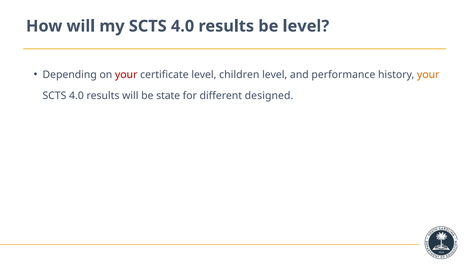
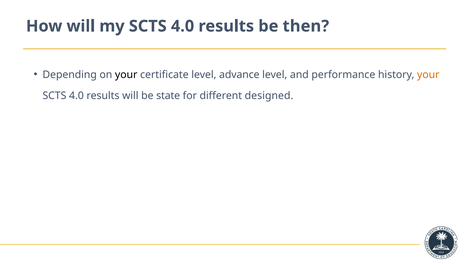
be level: level -> then
your at (126, 75) colour: red -> black
children: children -> advance
